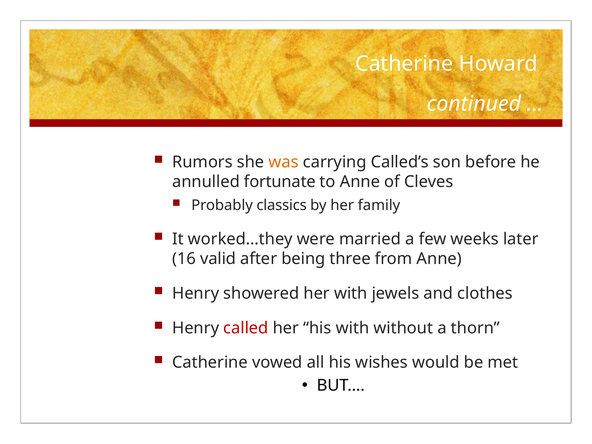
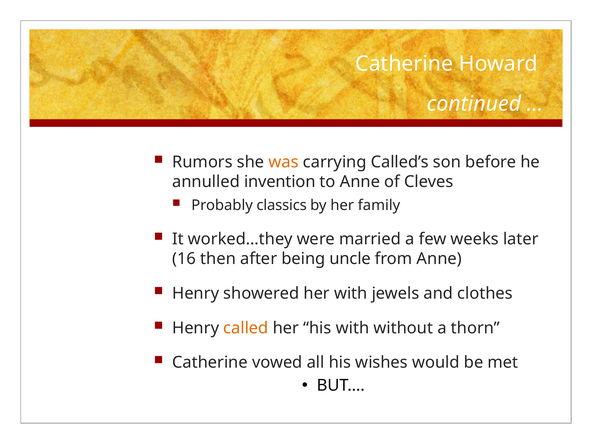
fortunate: fortunate -> invention
valid: valid -> then
three: three -> uncle
called colour: red -> orange
